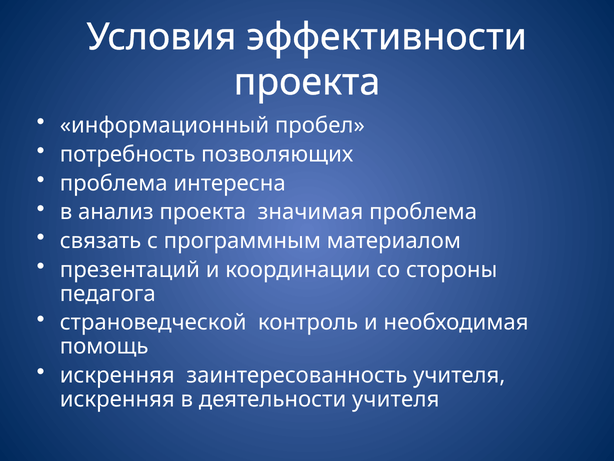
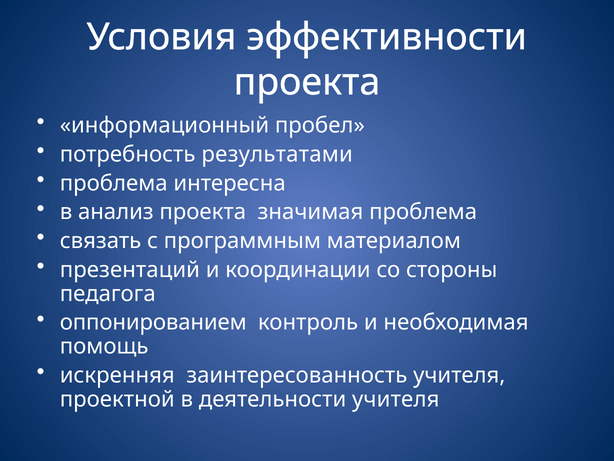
позволяющих: позволяющих -> результатами
страноведческой: страноведческой -> оппонированием
искренняя at (117, 399): искренняя -> проектной
